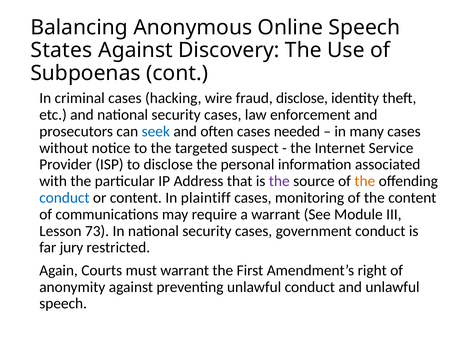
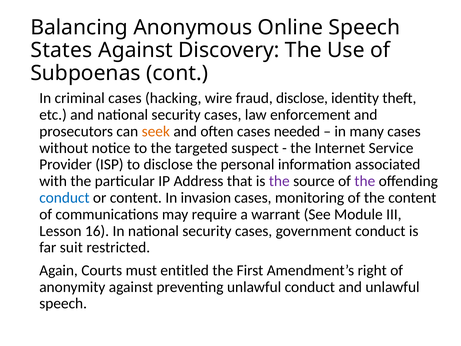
seek colour: blue -> orange
the at (365, 181) colour: orange -> purple
plaintiff: plaintiff -> invasion
73: 73 -> 16
jury: jury -> suit
must warrant: warrant -> entitled
